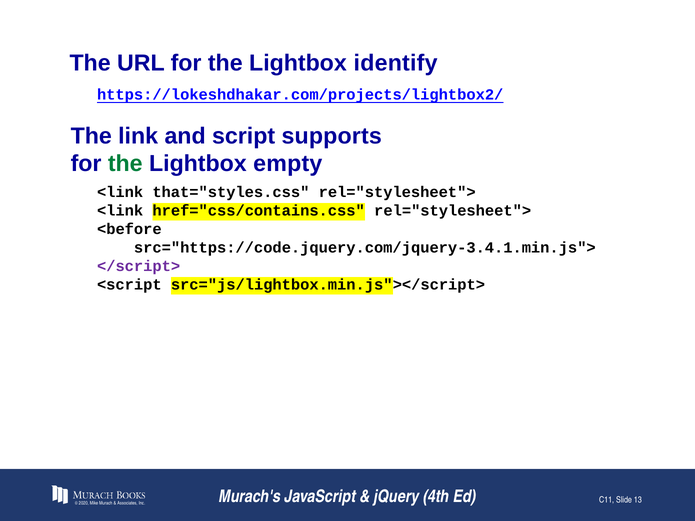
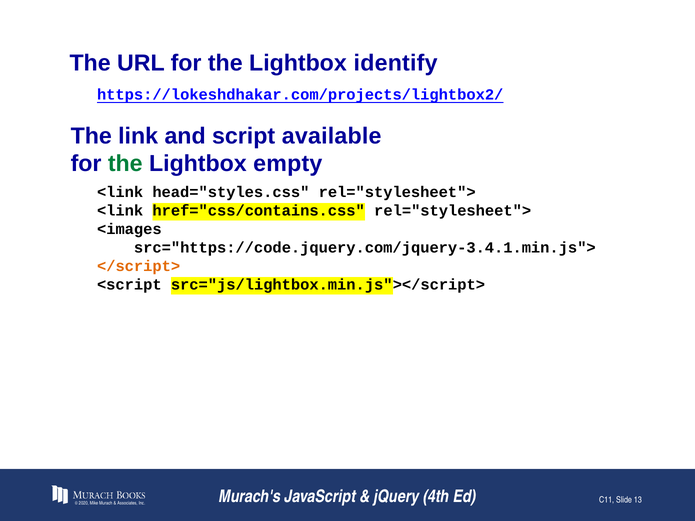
supports: supports -> available
that="styles.css: that="styles.css -> head="styles.css
<before: <before -> <images
</script> colour: purple -> orange
